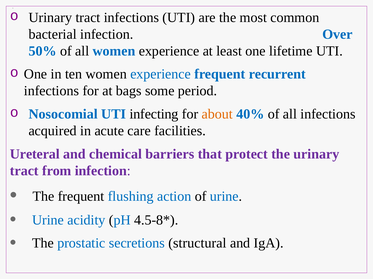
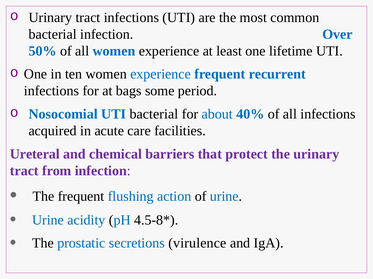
UTI infecting: infecting -> bacterial
about colour: orange -> blue
structural: structural -> virulence
